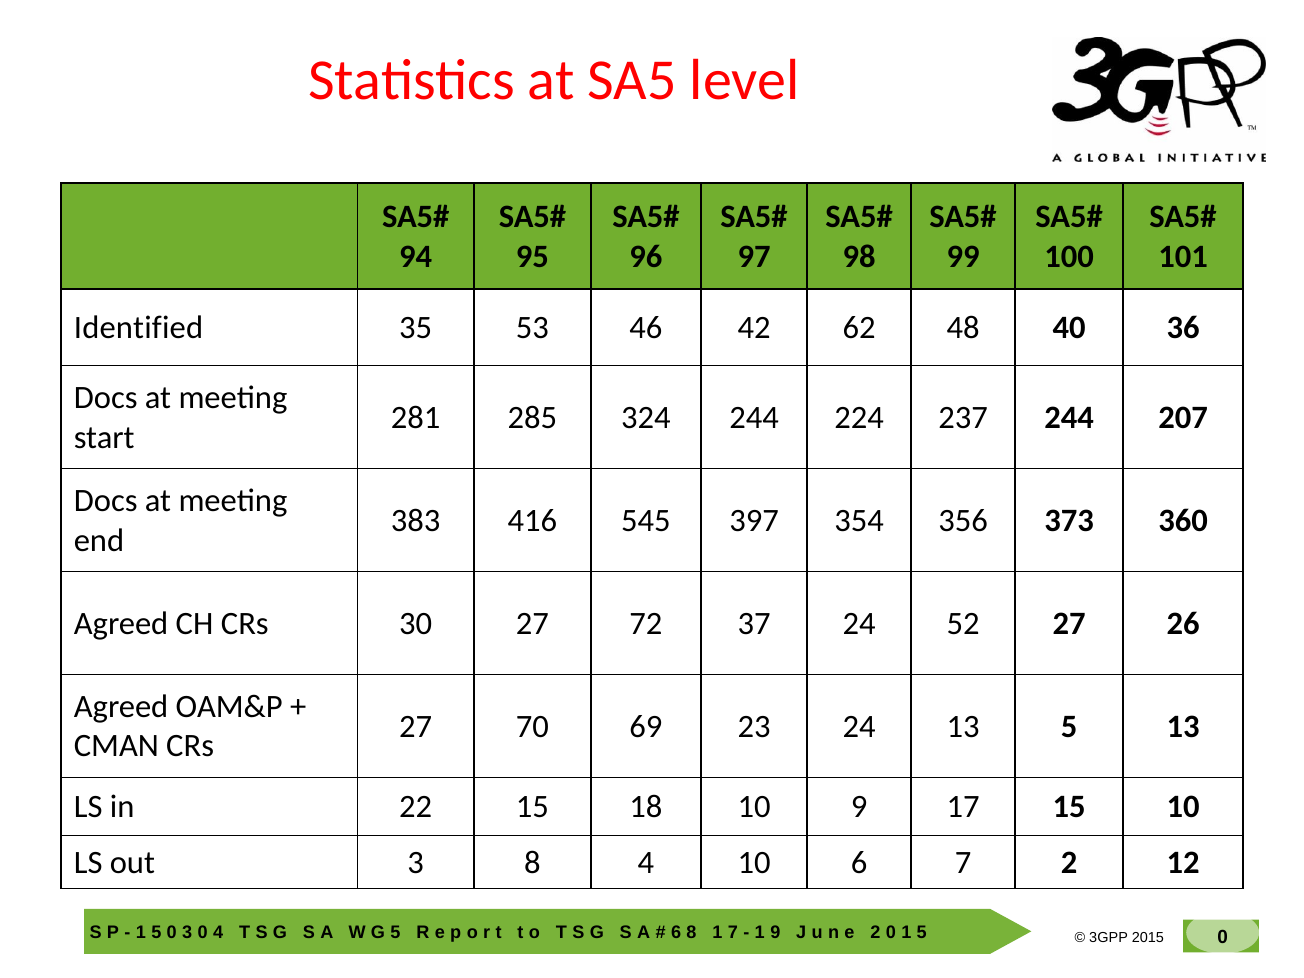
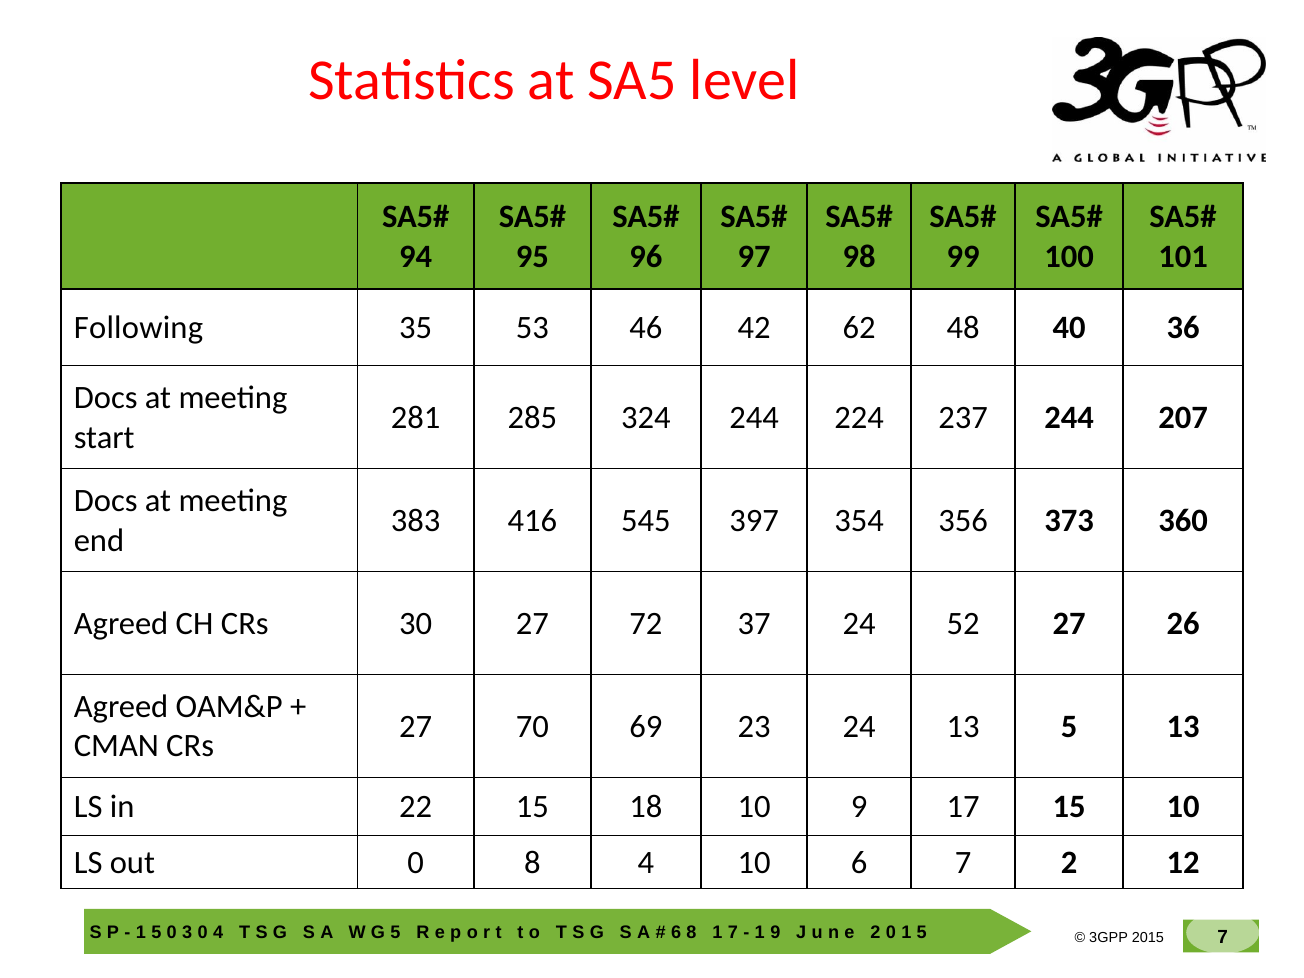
Identified: Identified -> Following
out 3: 3 -> 0
0 at (1223, 937): 0 -> 7
